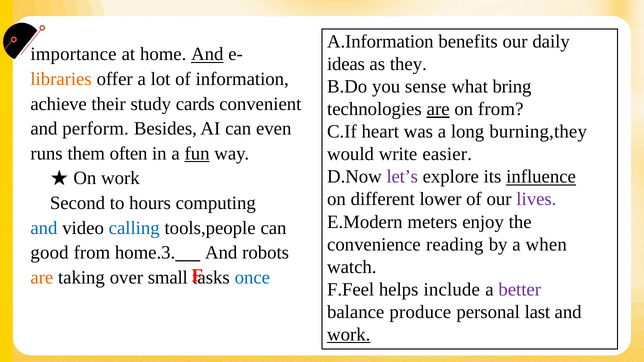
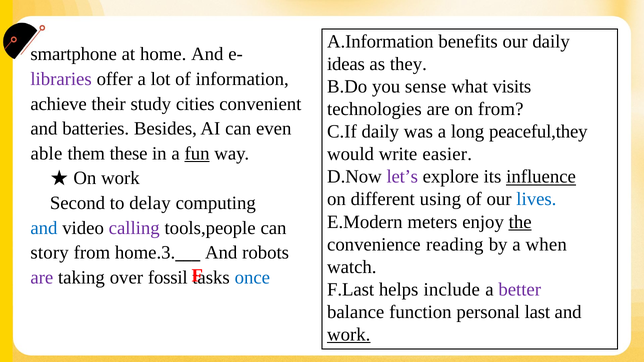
importance: importance -> smartphone
And at (207, 54) underline: present -> none
libraries colour: orange -> purple
bring: bring -> visits
cards: cards -> cities
are at (438, 109) underline: present -> none
perform: perform -> batteries
C.If heart: heart -> daily
burning,they: burning,they -> peaceful,they
runs: runs -> able
often: often -> these
lower: lower -> using
lives colour: purple -> blue
hours: hours -> delay
the underline: none -> present
calling colour: blue -> purple
good: good -> story
are at (42, 278) colour: orange -> purple
small: small -> fossil
F.Feel: F.Feel -> F.Last
produce: produce -> function
